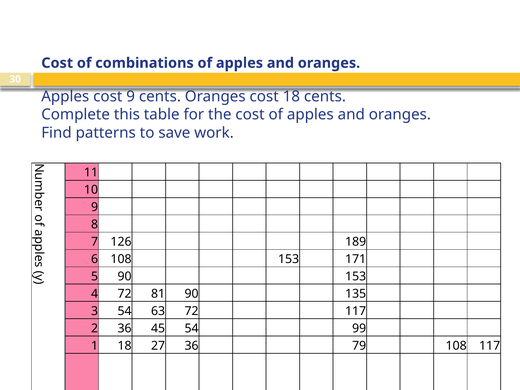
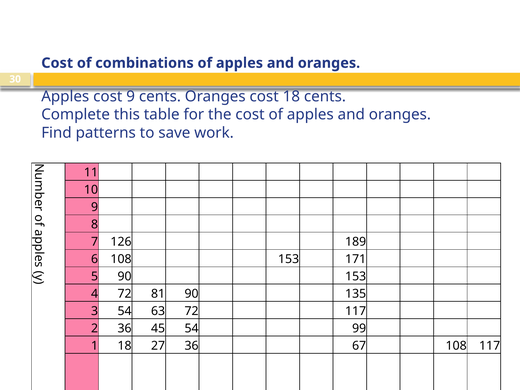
79: 79 -> 67
